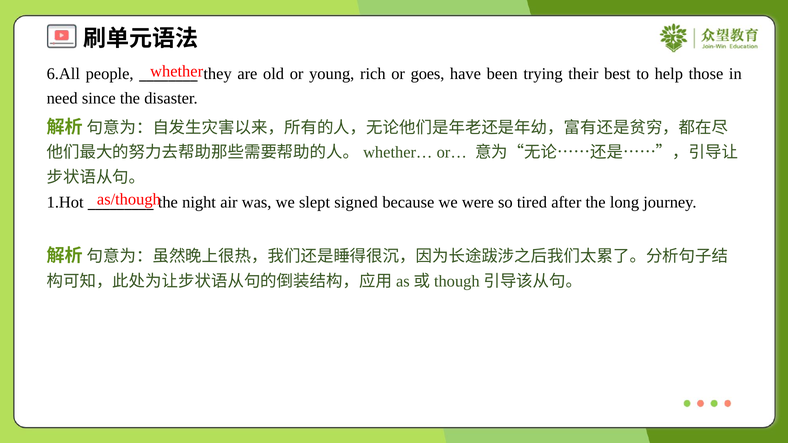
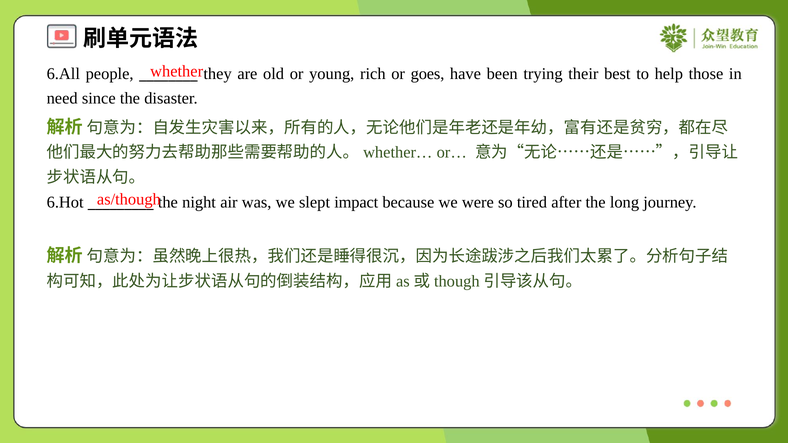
1.Hot: 1.Hot -> 6.Hot
signed: signed -> impact
